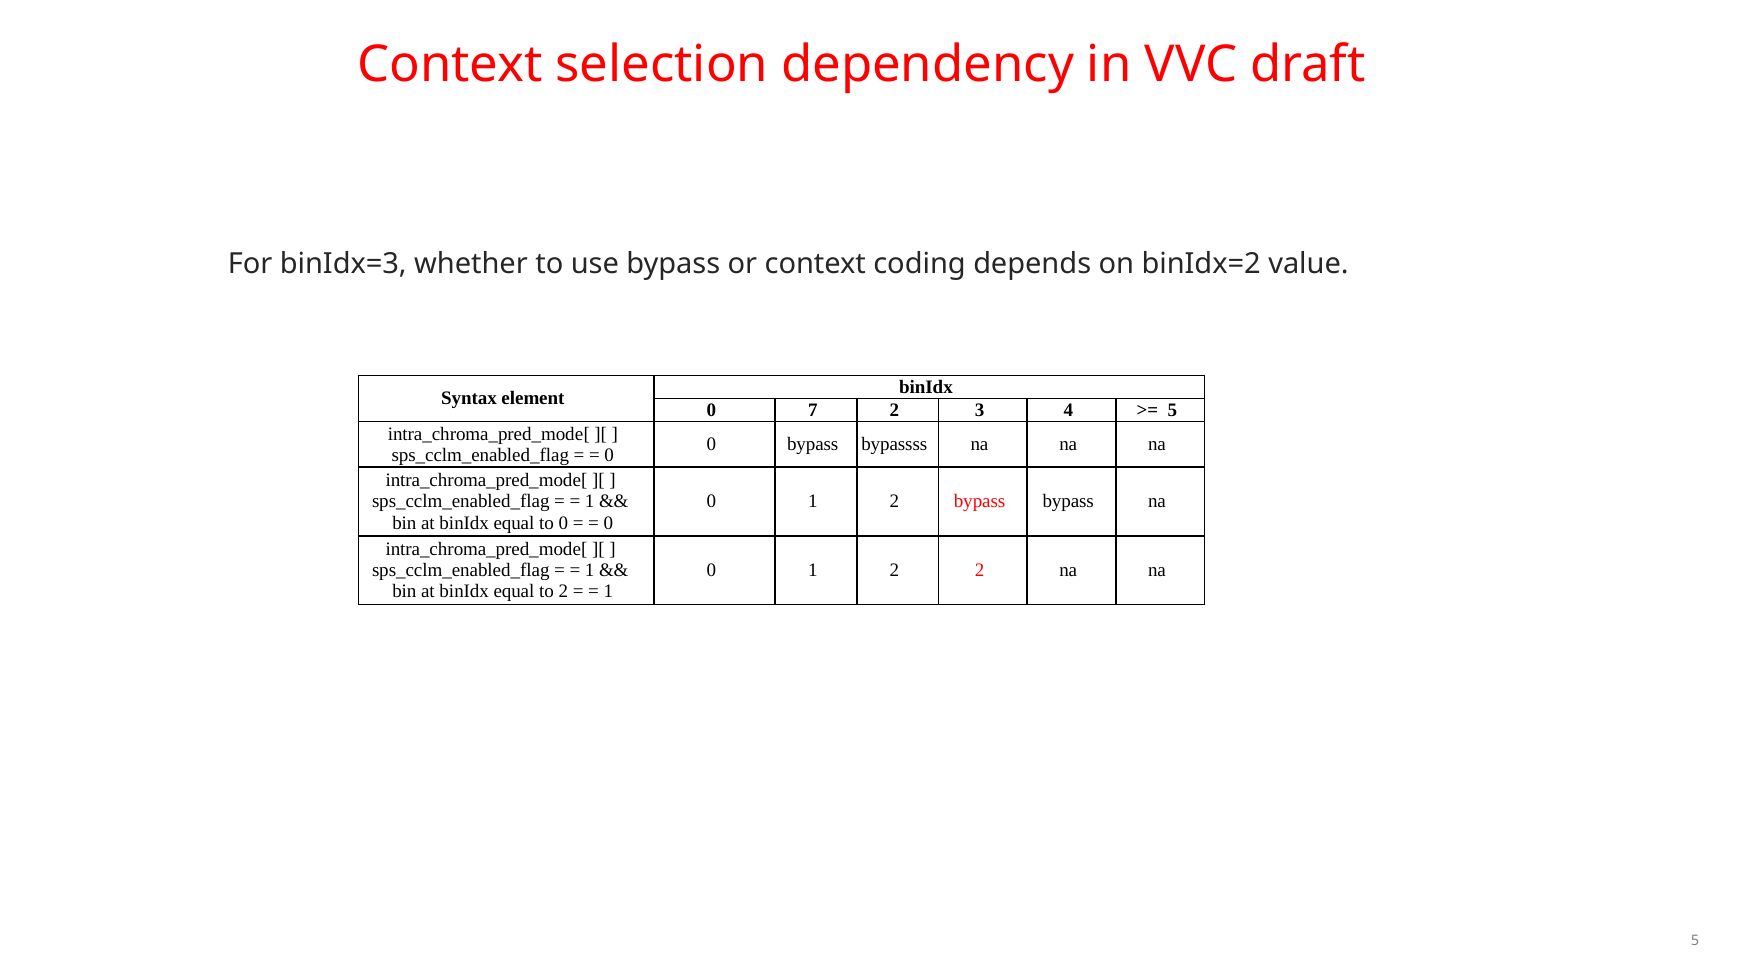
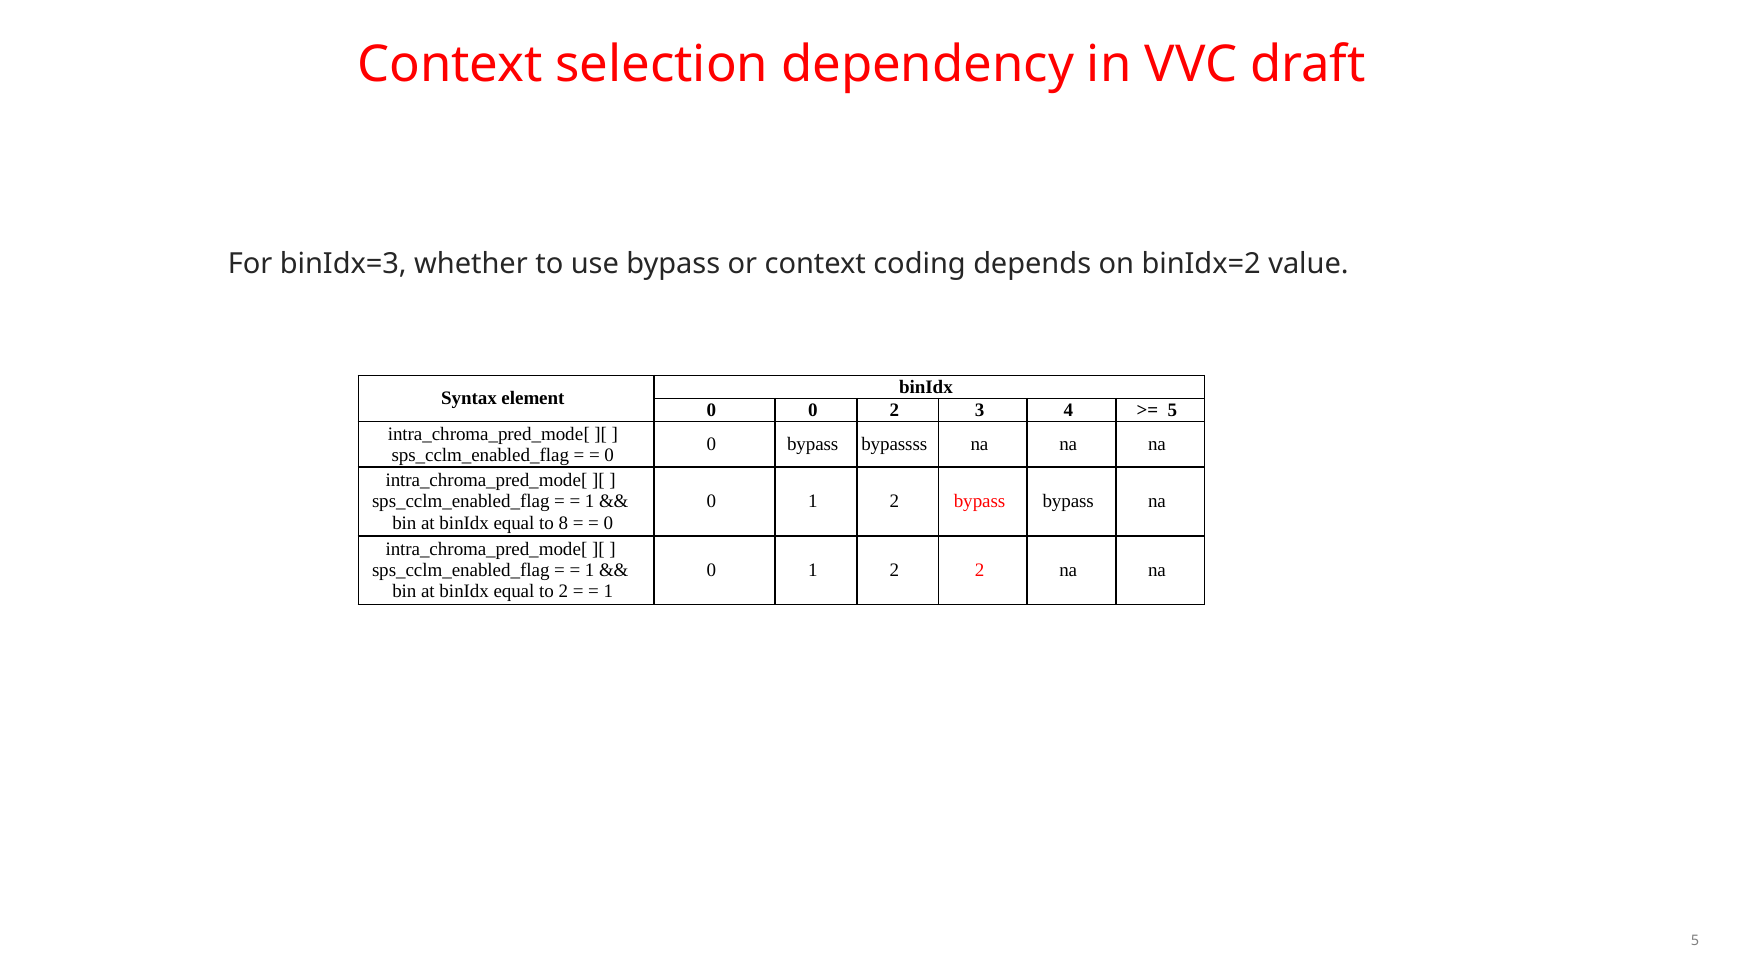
7 at (813, 410): 7 -> 0
to 0: 0 -> 8
